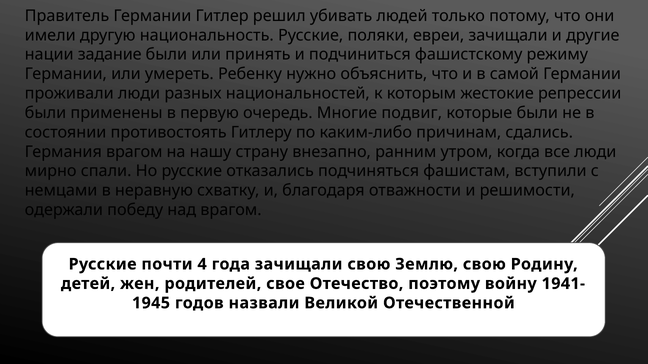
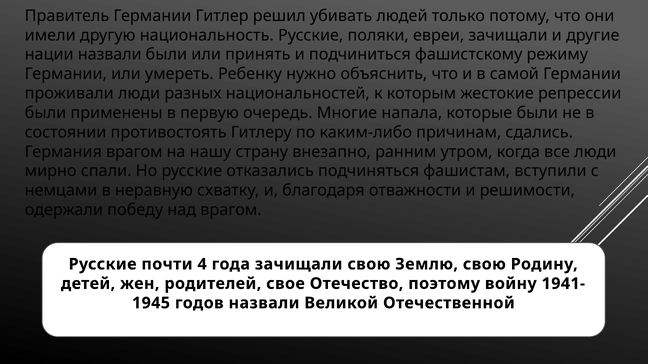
нации задание: задание -> назвали
подвиг: подвиг -> напала
